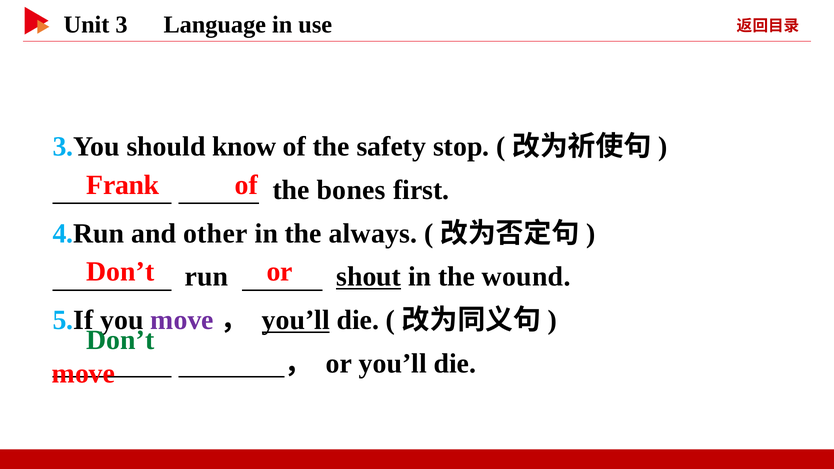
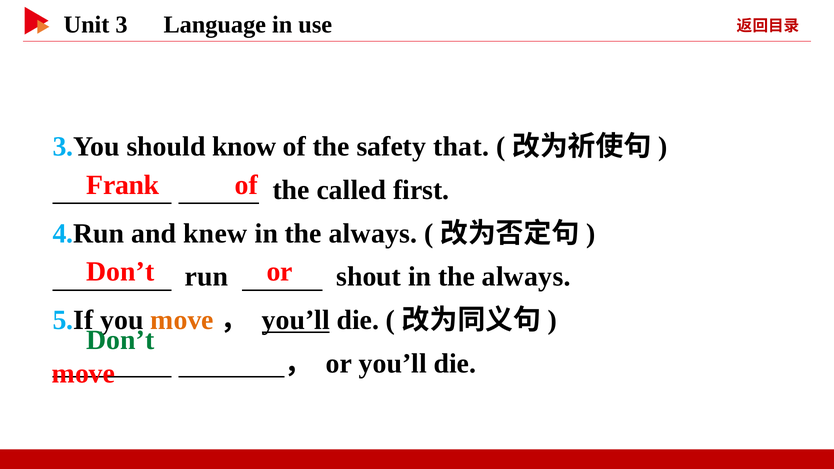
stop: stop -> that
bones: bones -> called
other: other -> knew
shout underline: present -> none
wound at (526, 277): wound -> always
move at (182, 320) colour: purple -> orange
